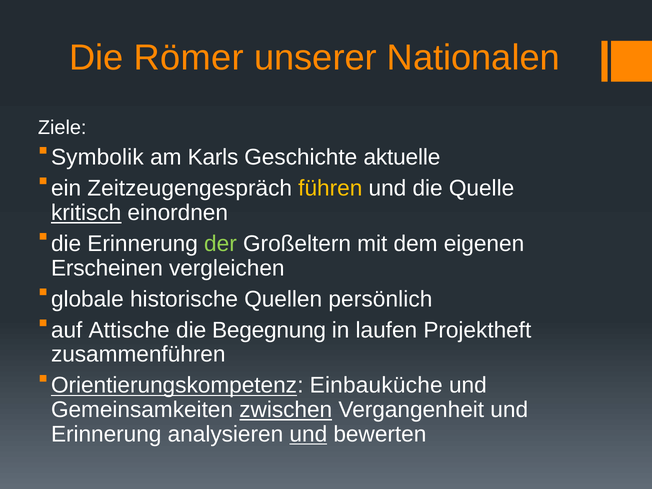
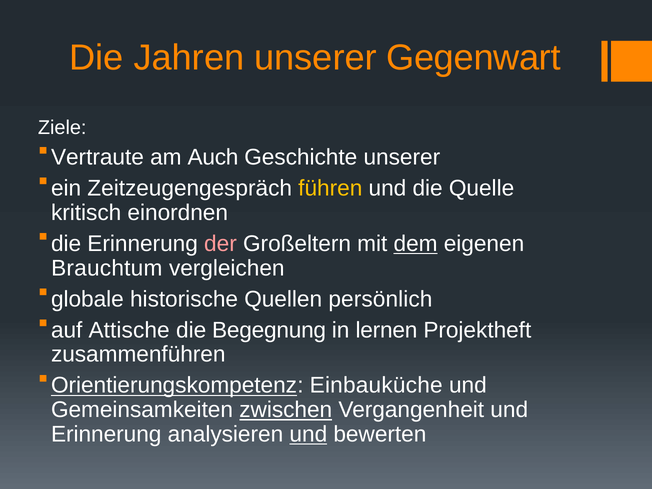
Römer: Römer -> Jahren
Nationalen: Nationalen -> Gegenwart
Symbolik: Symbolik -> Vertraute
Karls: Karls -> Auch
Geschichte aktuelle: aktuelle -> unserer
kritisch underline: present -> none
der colour: light green -> pink
dem underline: none -> present
Erscheinen: Erscheinen -> Brauchtum
laufen: laufen -> lernen
